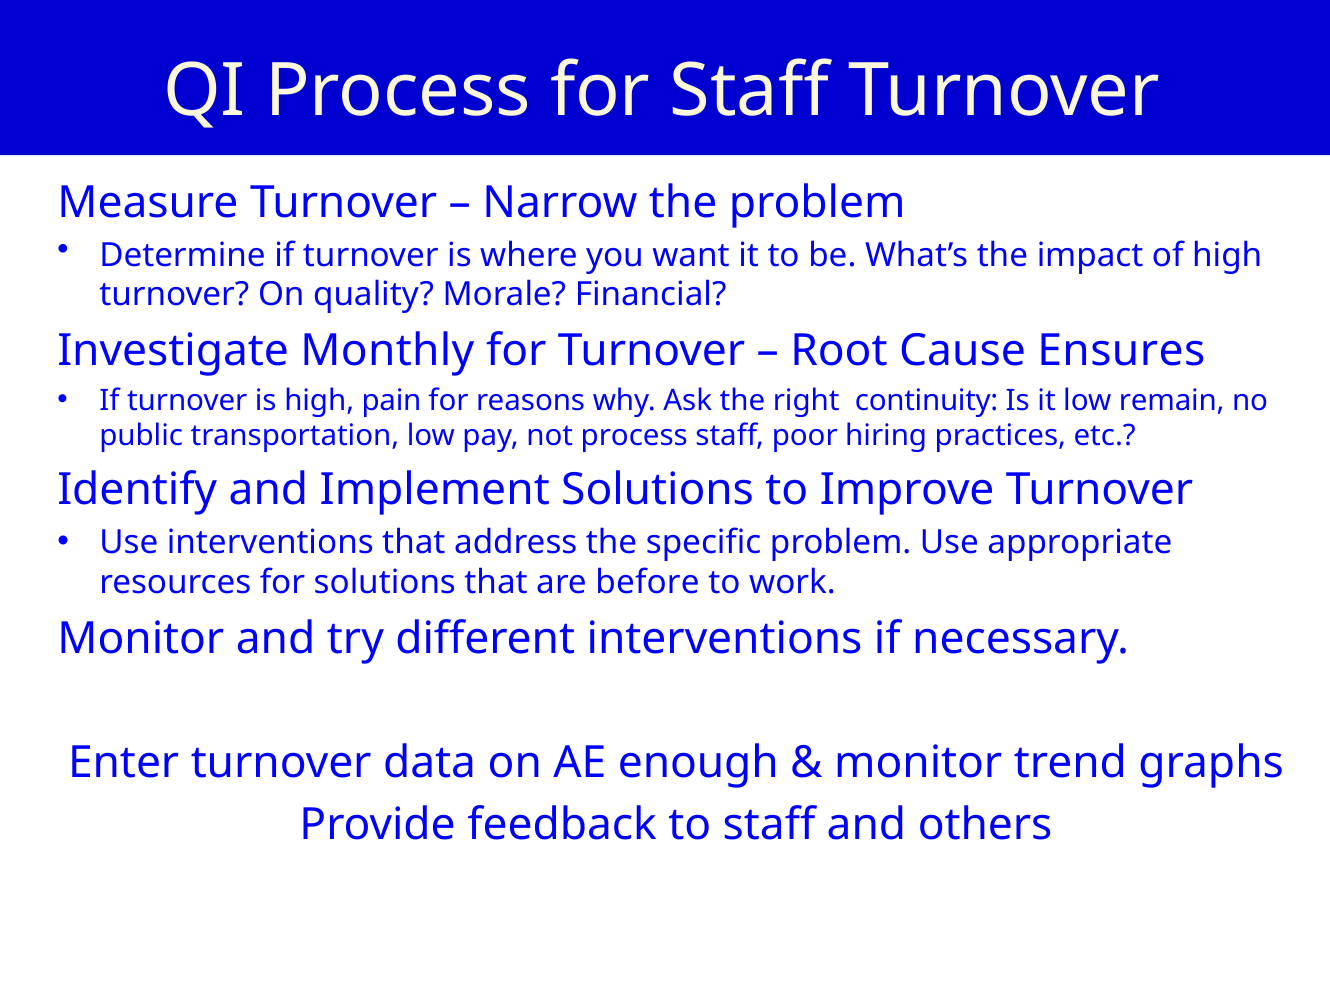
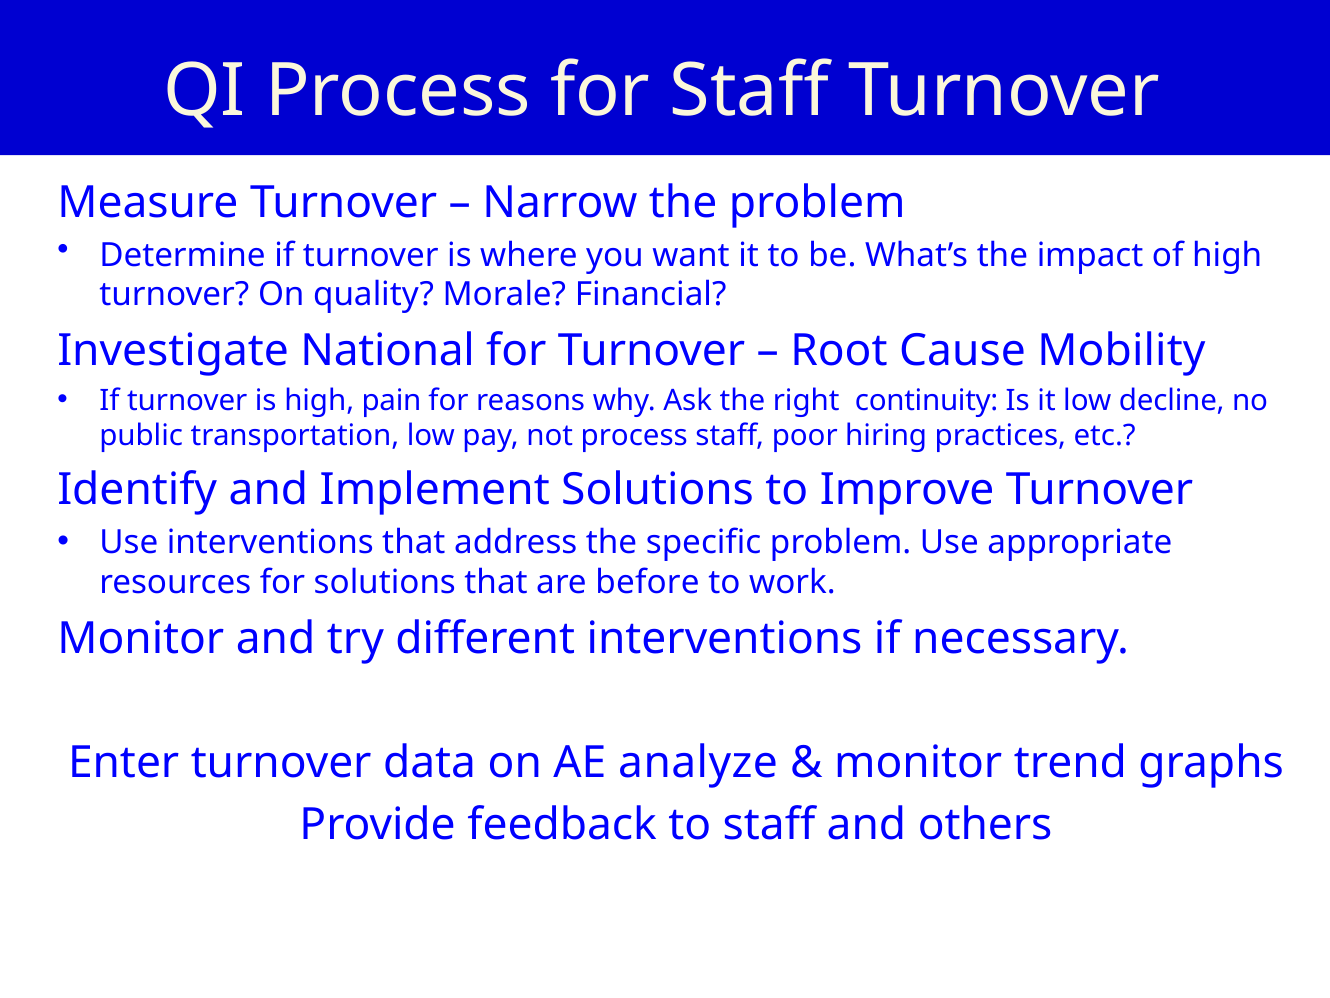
Monthly: Monthly -> National
Ensures: Ensures -> Mobility
remain: remain -> decline
enough: enough -> analyze
